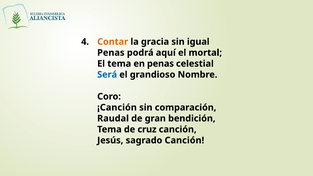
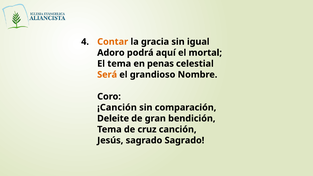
Penas at (111, 53): Penas -> Adoro
Será colour: blue -> orange
Raudal: Raudal -> Deleite
sagrado Canción: Canción -> Sagrado
